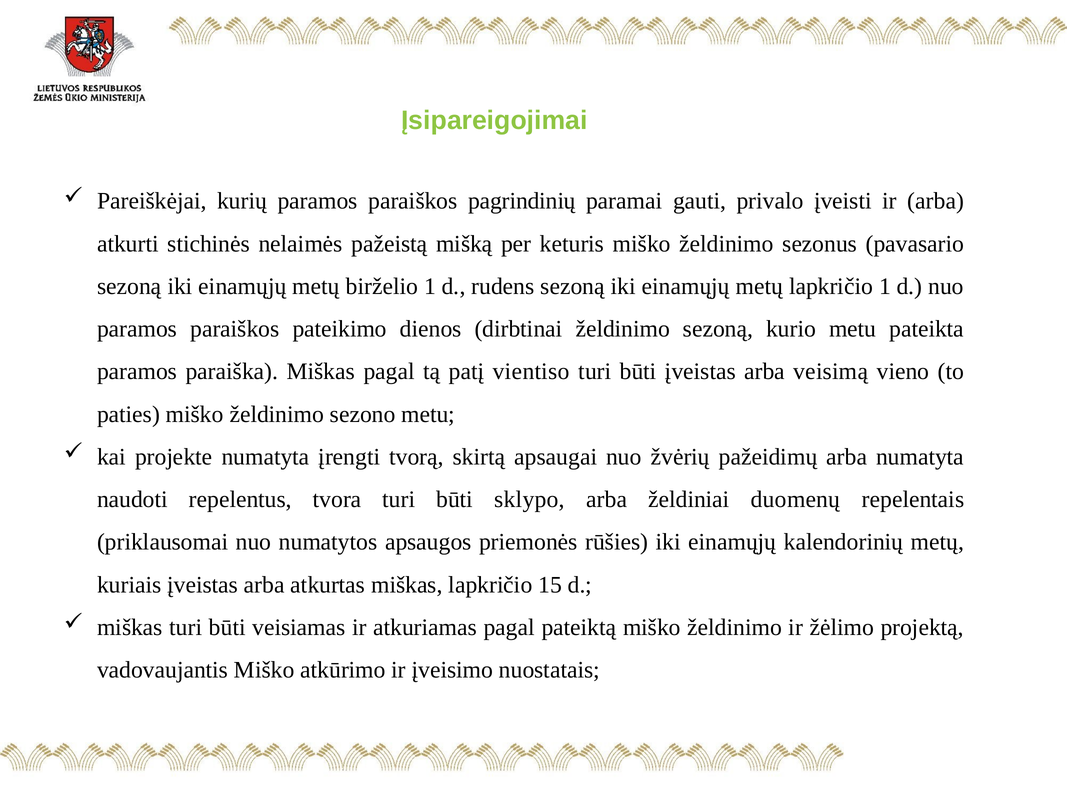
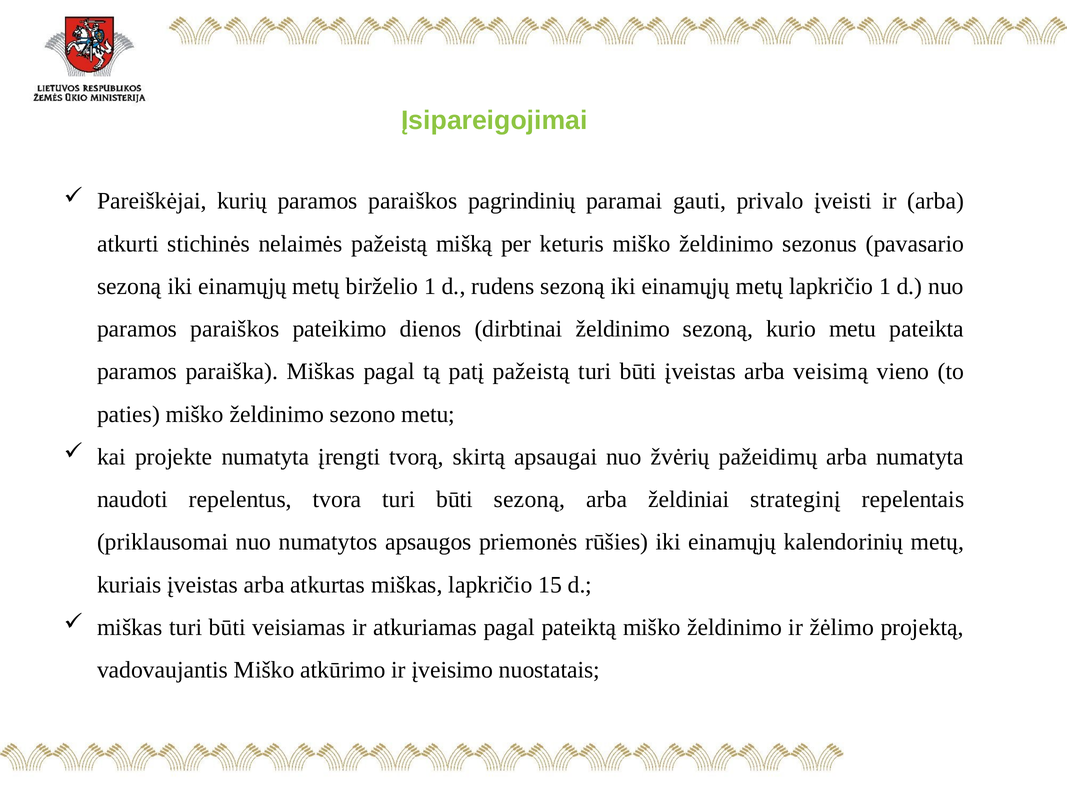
patį vientiso: vientiso -> pažeistą
būti sklypo: sklypo -> sezoną
duomenų: duomenų -> strateginį
